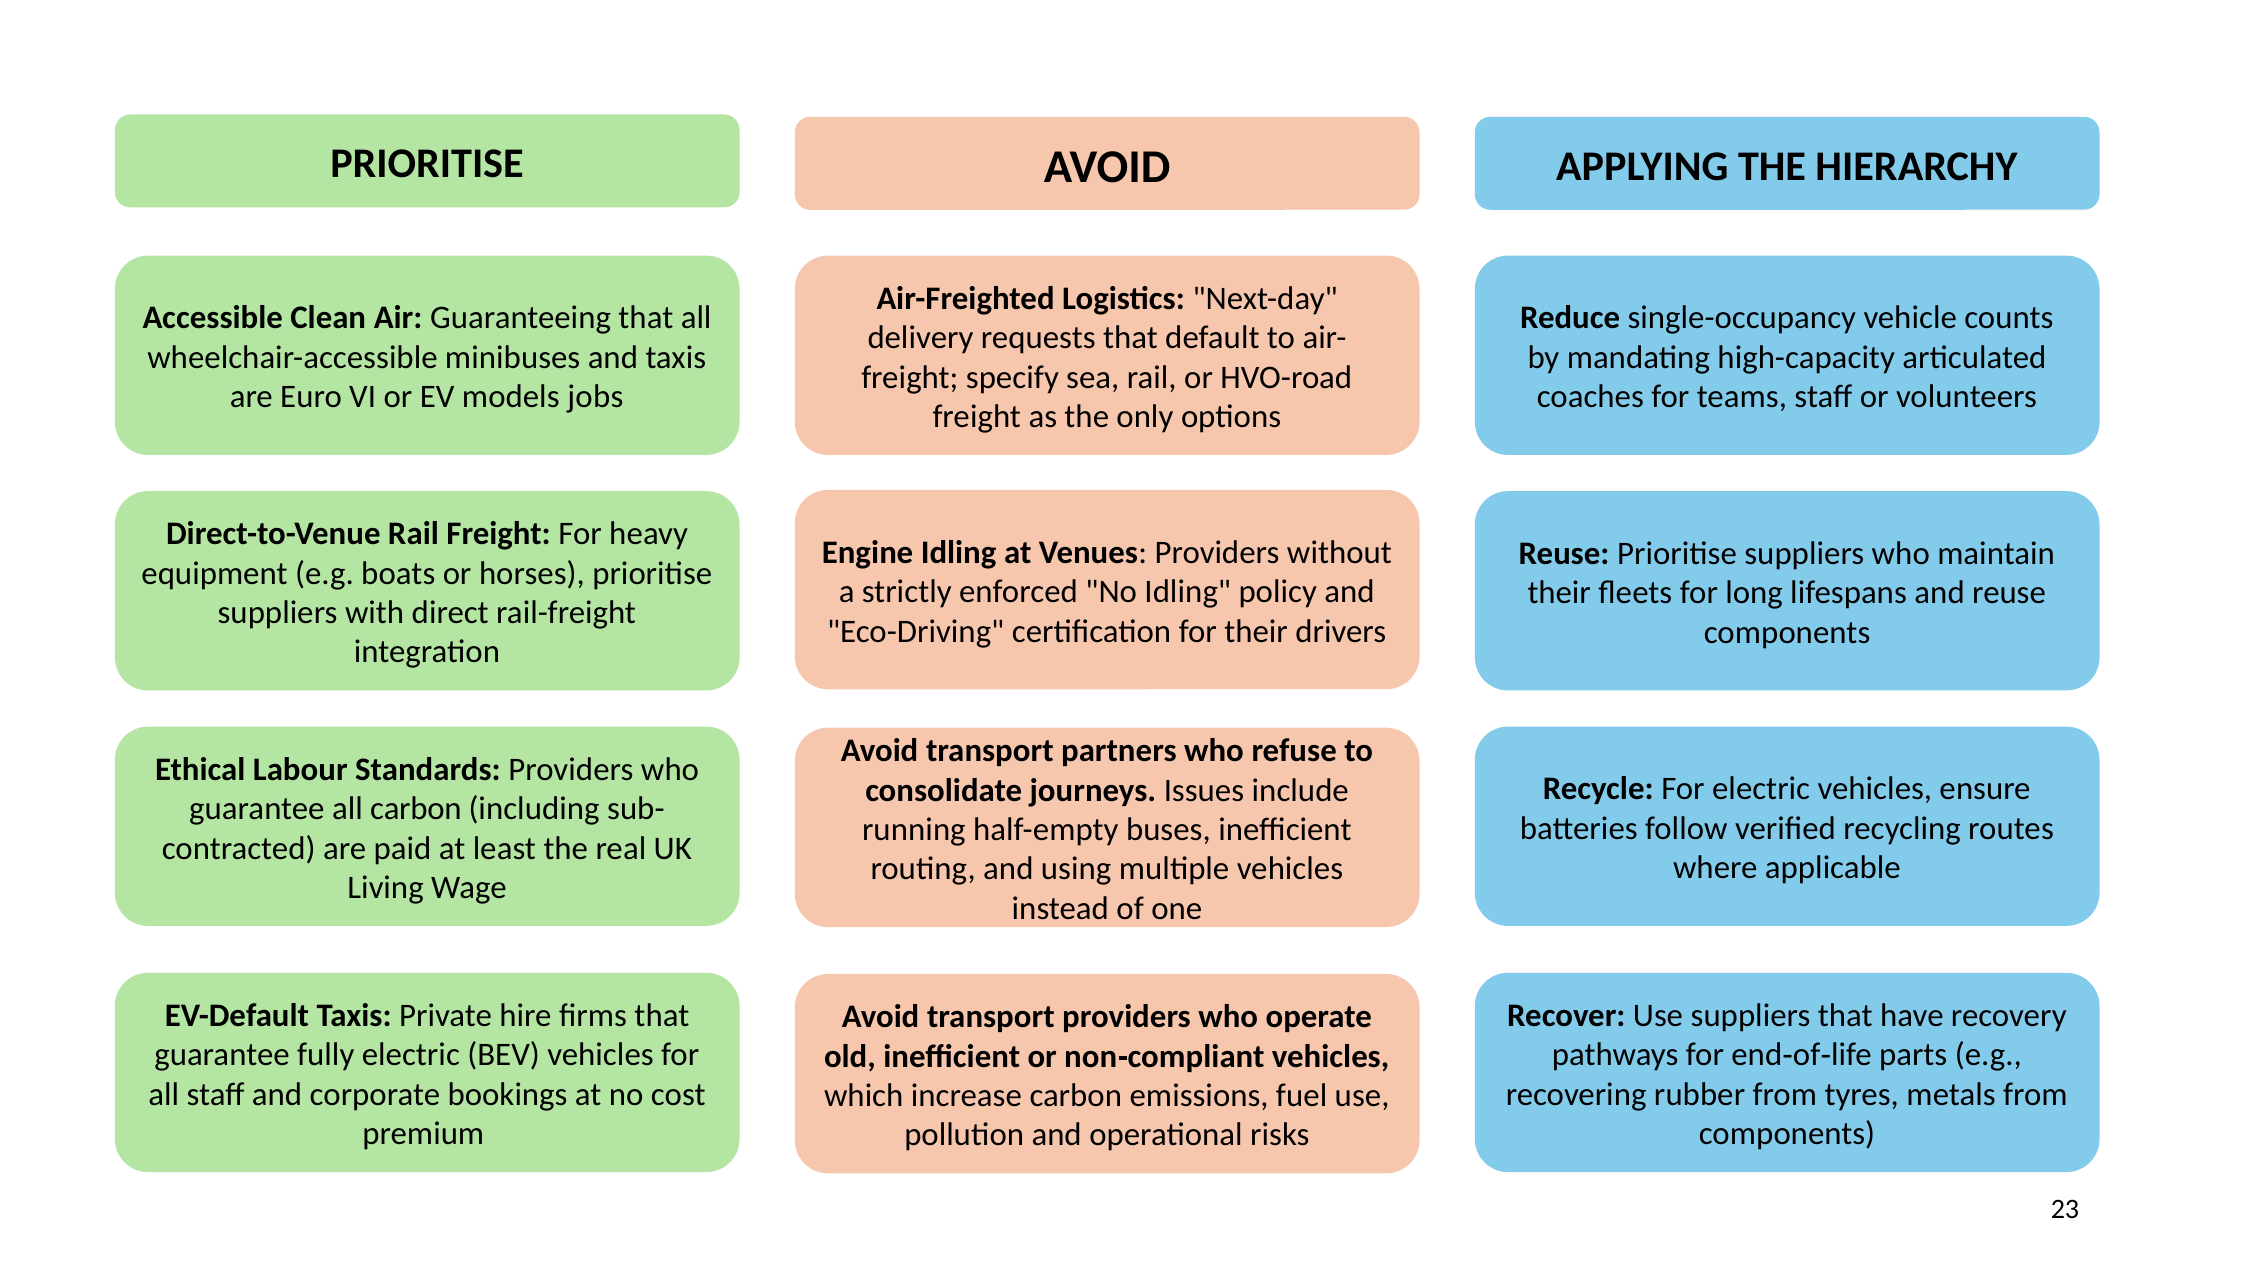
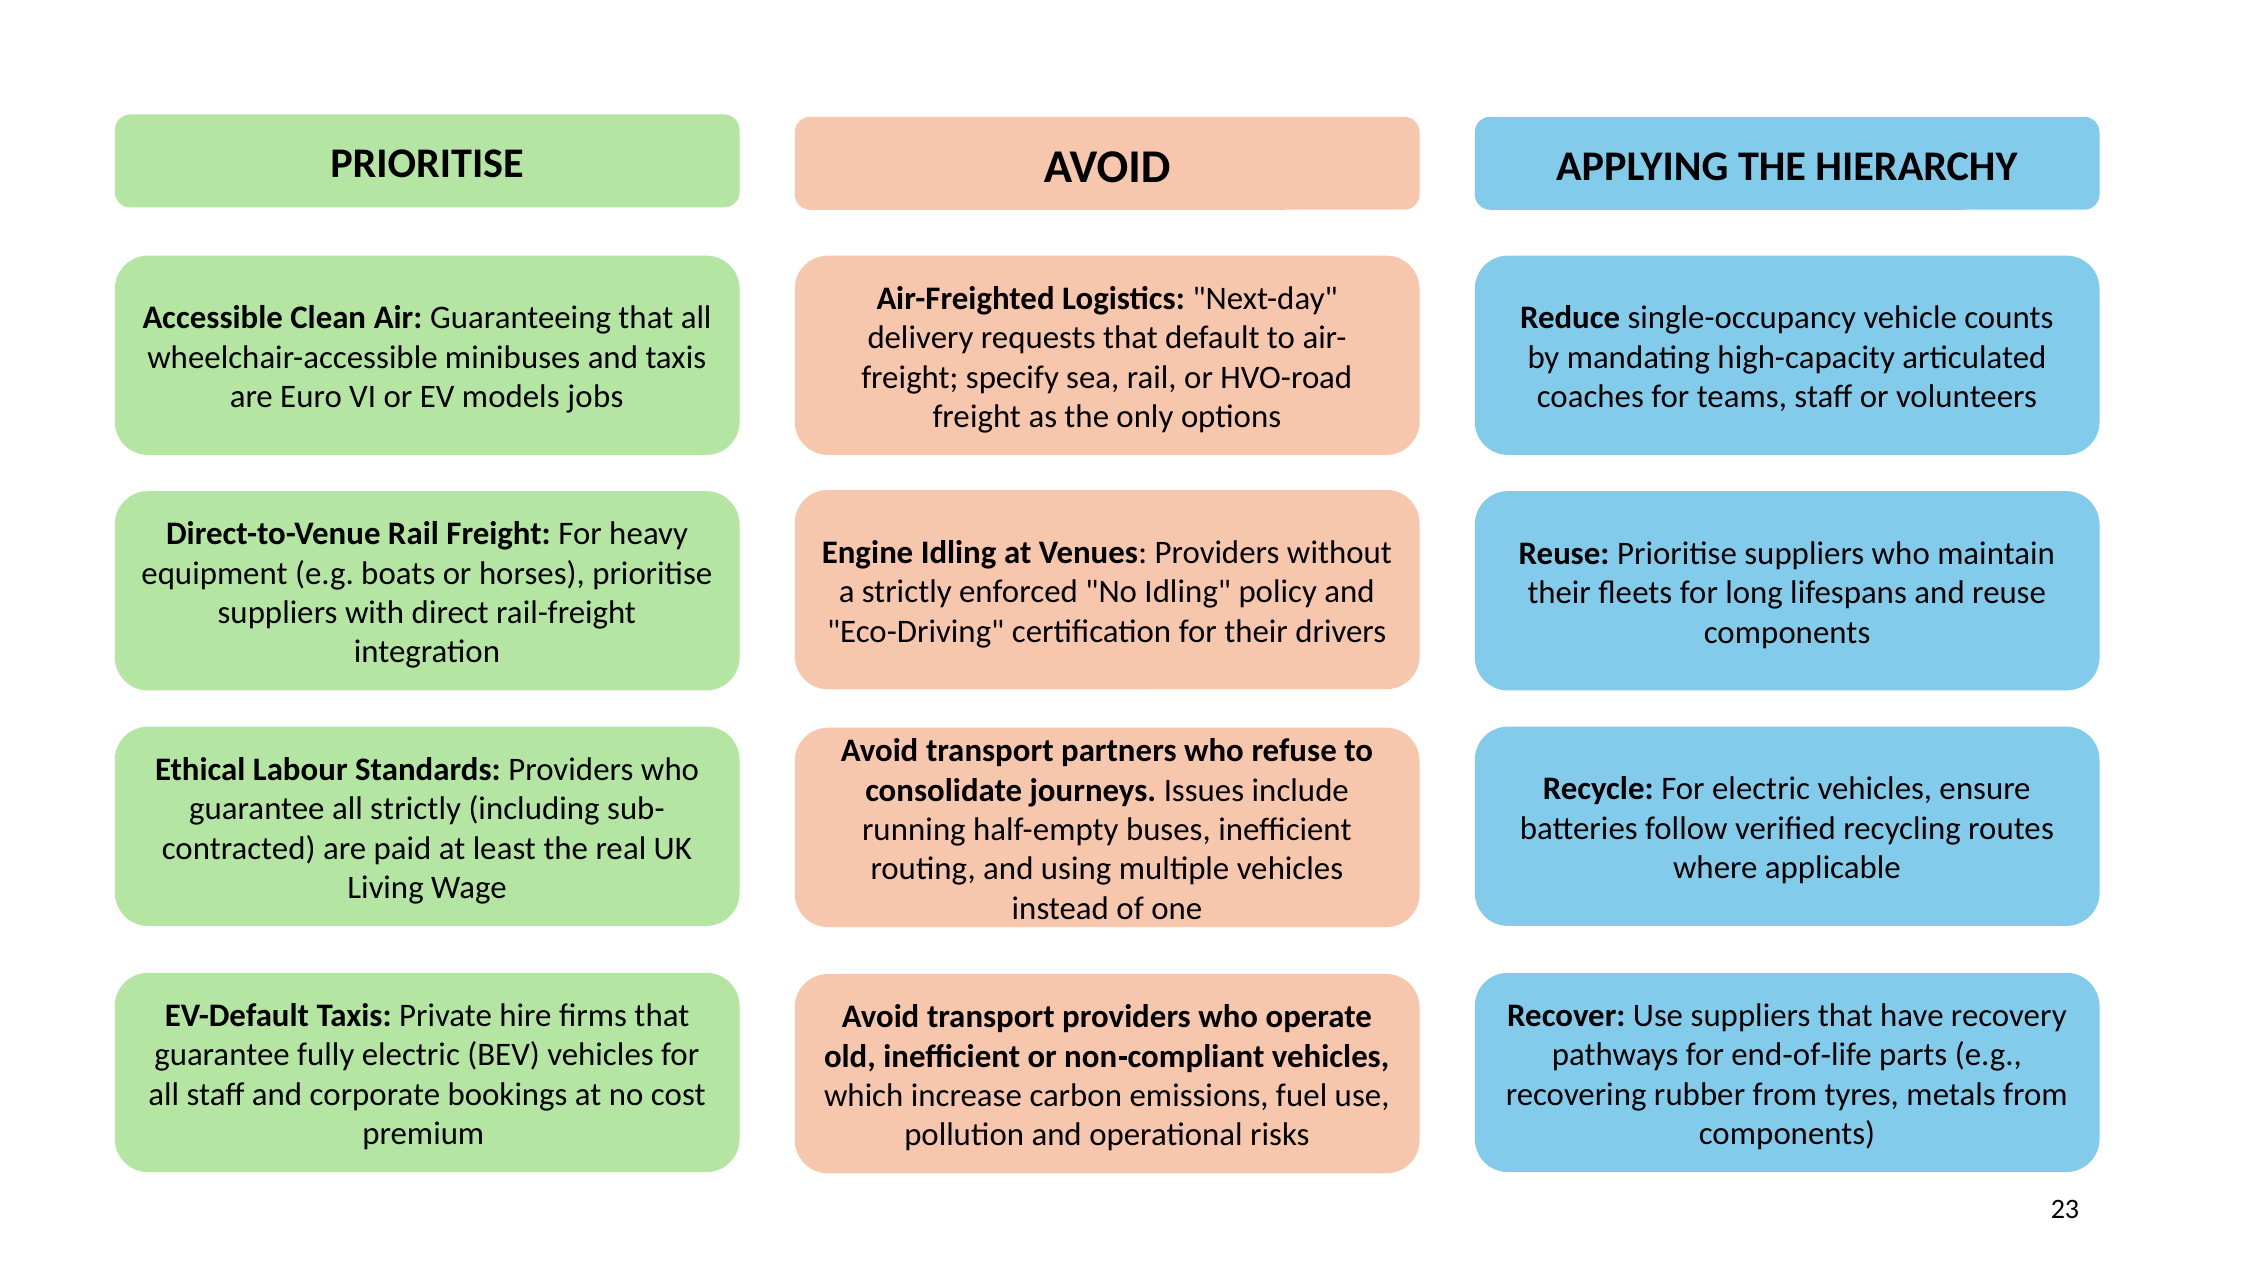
all carbon: carbon -> strictly
